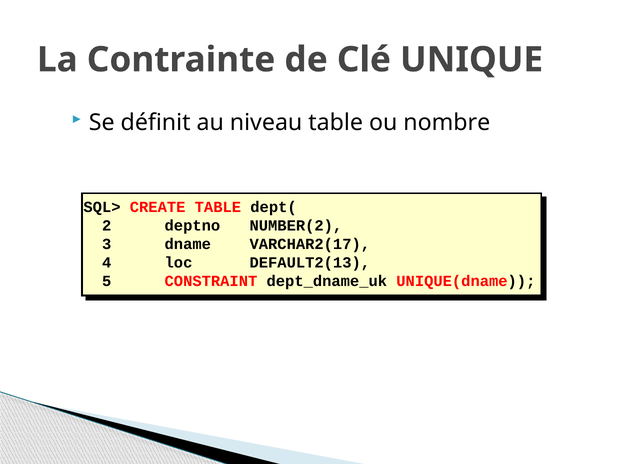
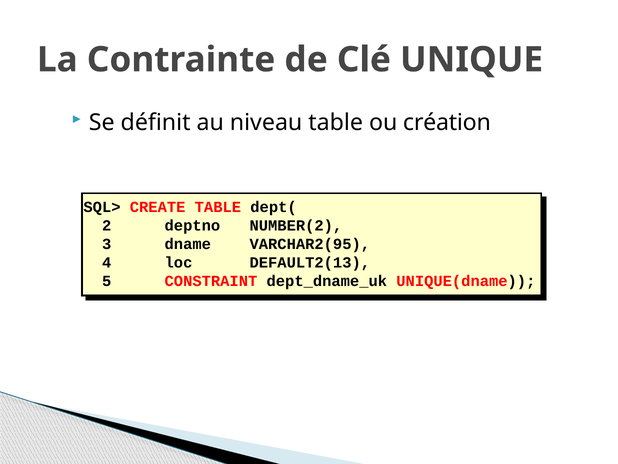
nombre: nombre -> création
VARCHAR2(17: VARCHAR2(17 -> VARCHAR2(95
